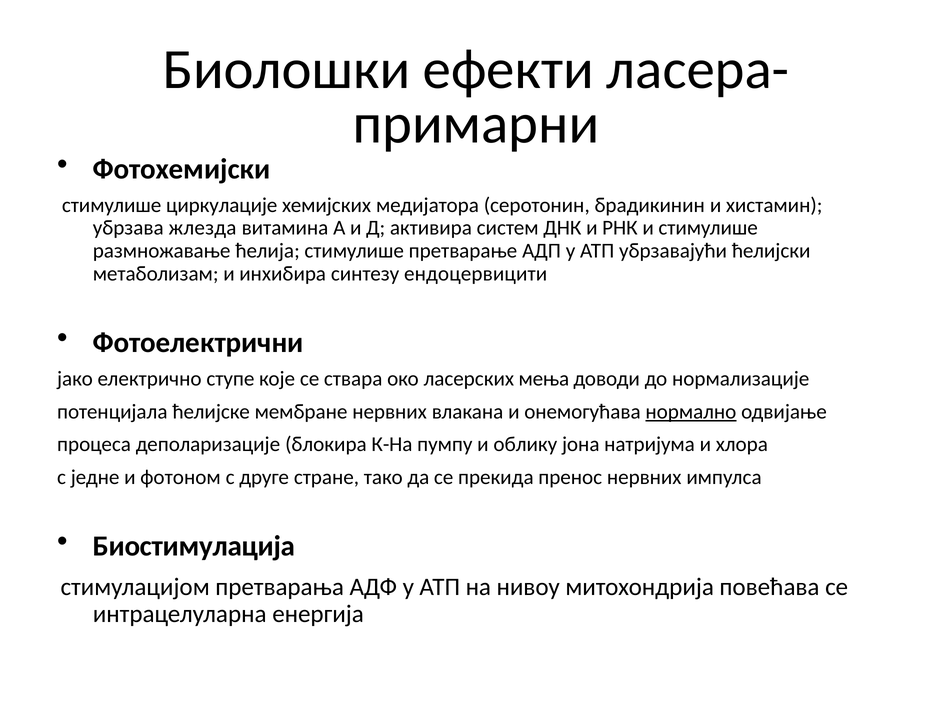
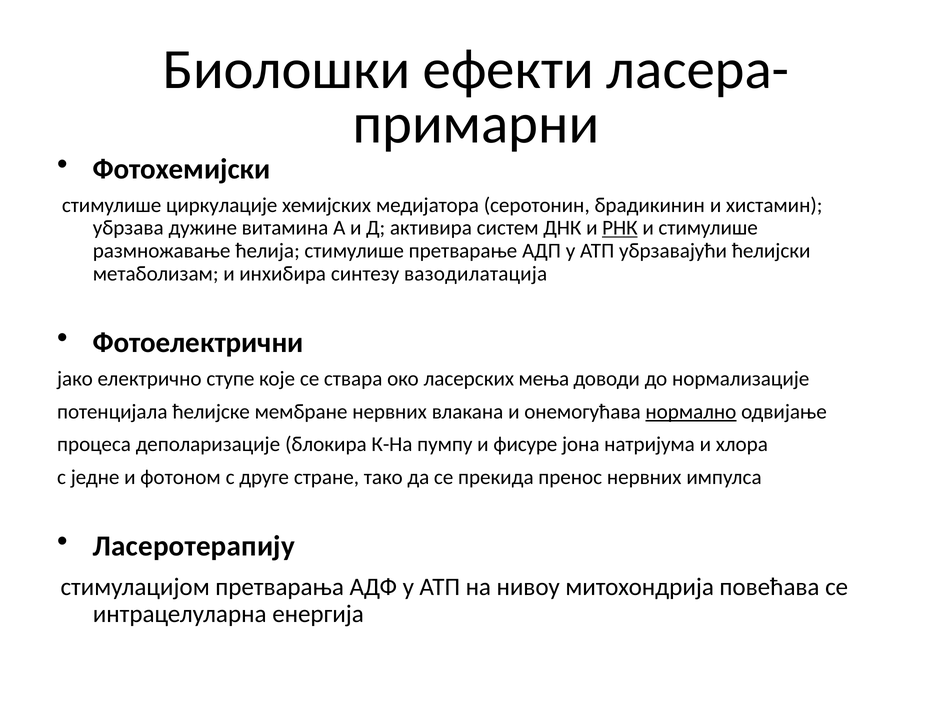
жлезда: жлезда -> дужине
РНК underline: none -> present
ендоцервицити: ендоцервицити -> вазодилатација
облику: облику -> фисуре
Биостимулација: Биостимулација -> Ласеротерапију
